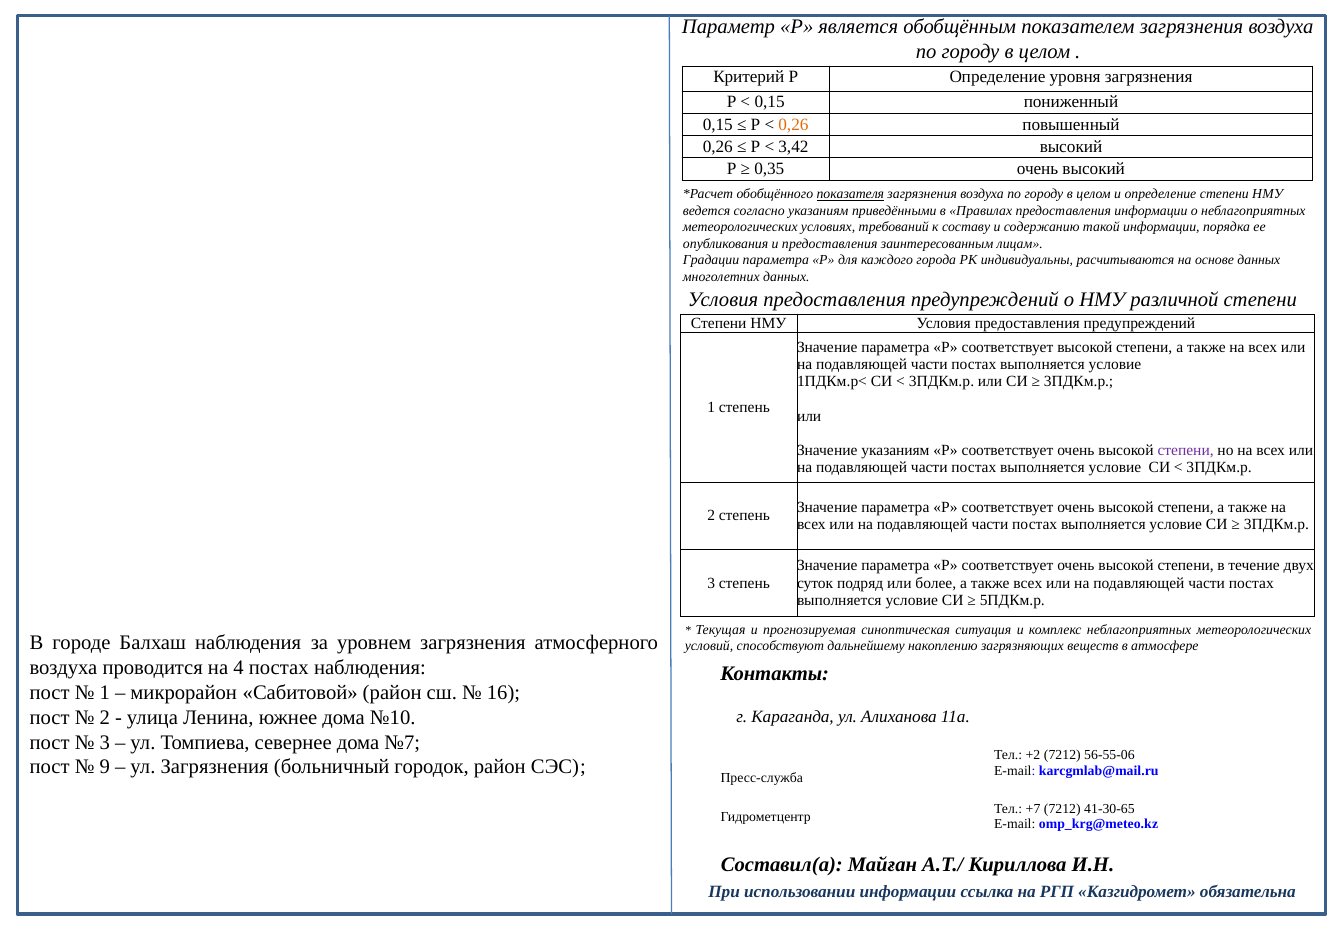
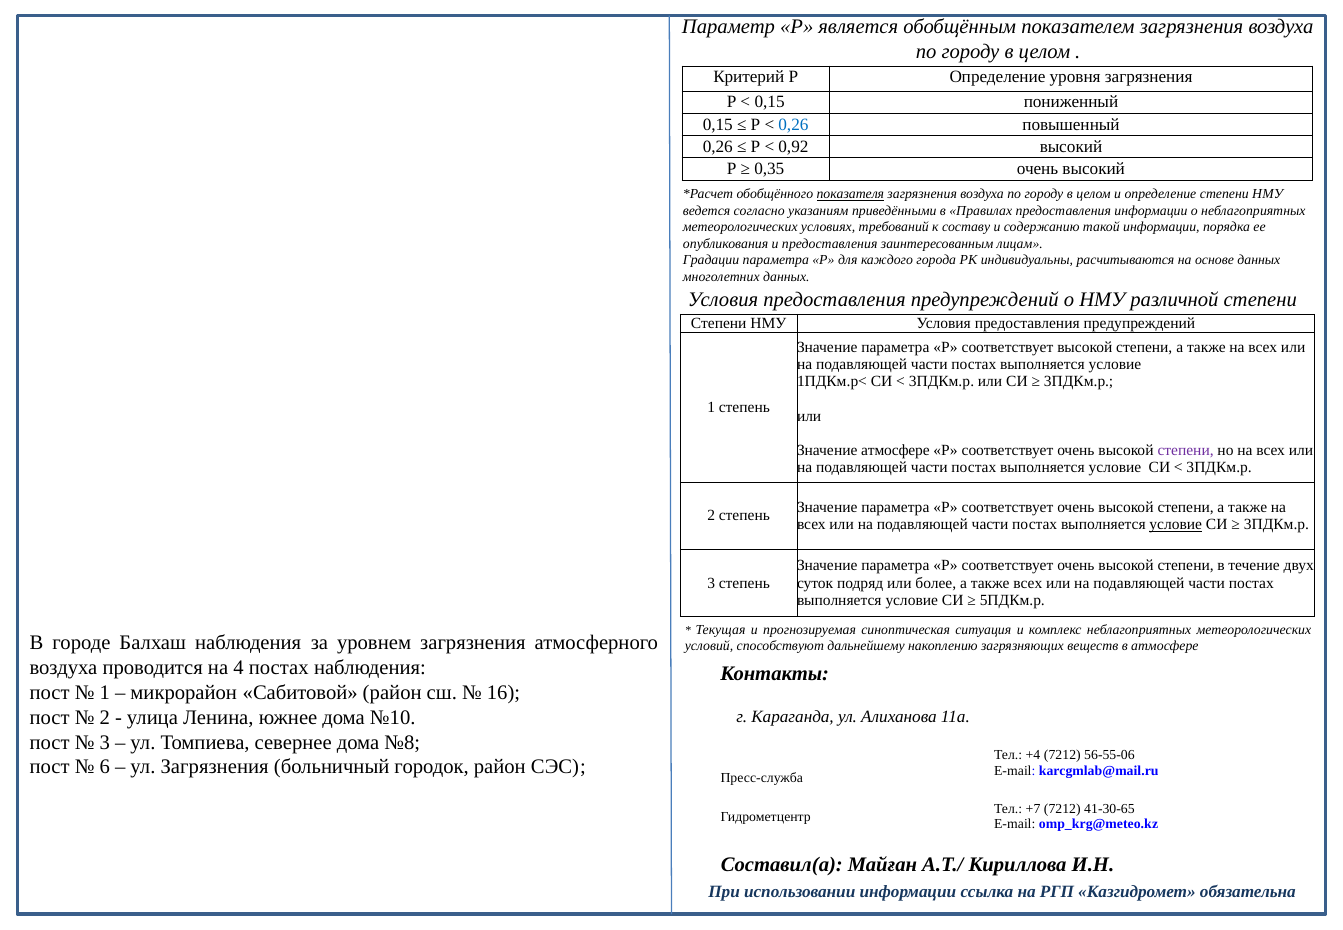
0,26 at (793, 124) colour: orange -> blue
3,42: 3,42 -> 0,92
Значение указаниям: указаниям -> атмосфере
условие at (1176, 524) underline: none -> present
№7: №7 -> №8
+2: +2 -> +4
9: 9 -> 6
